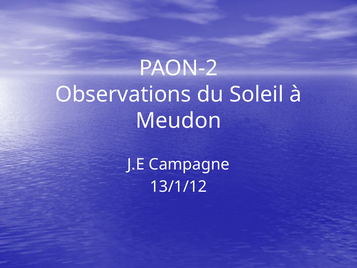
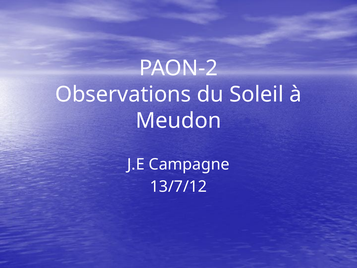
13/1/12: 13/1/12 -> 13/7/12
